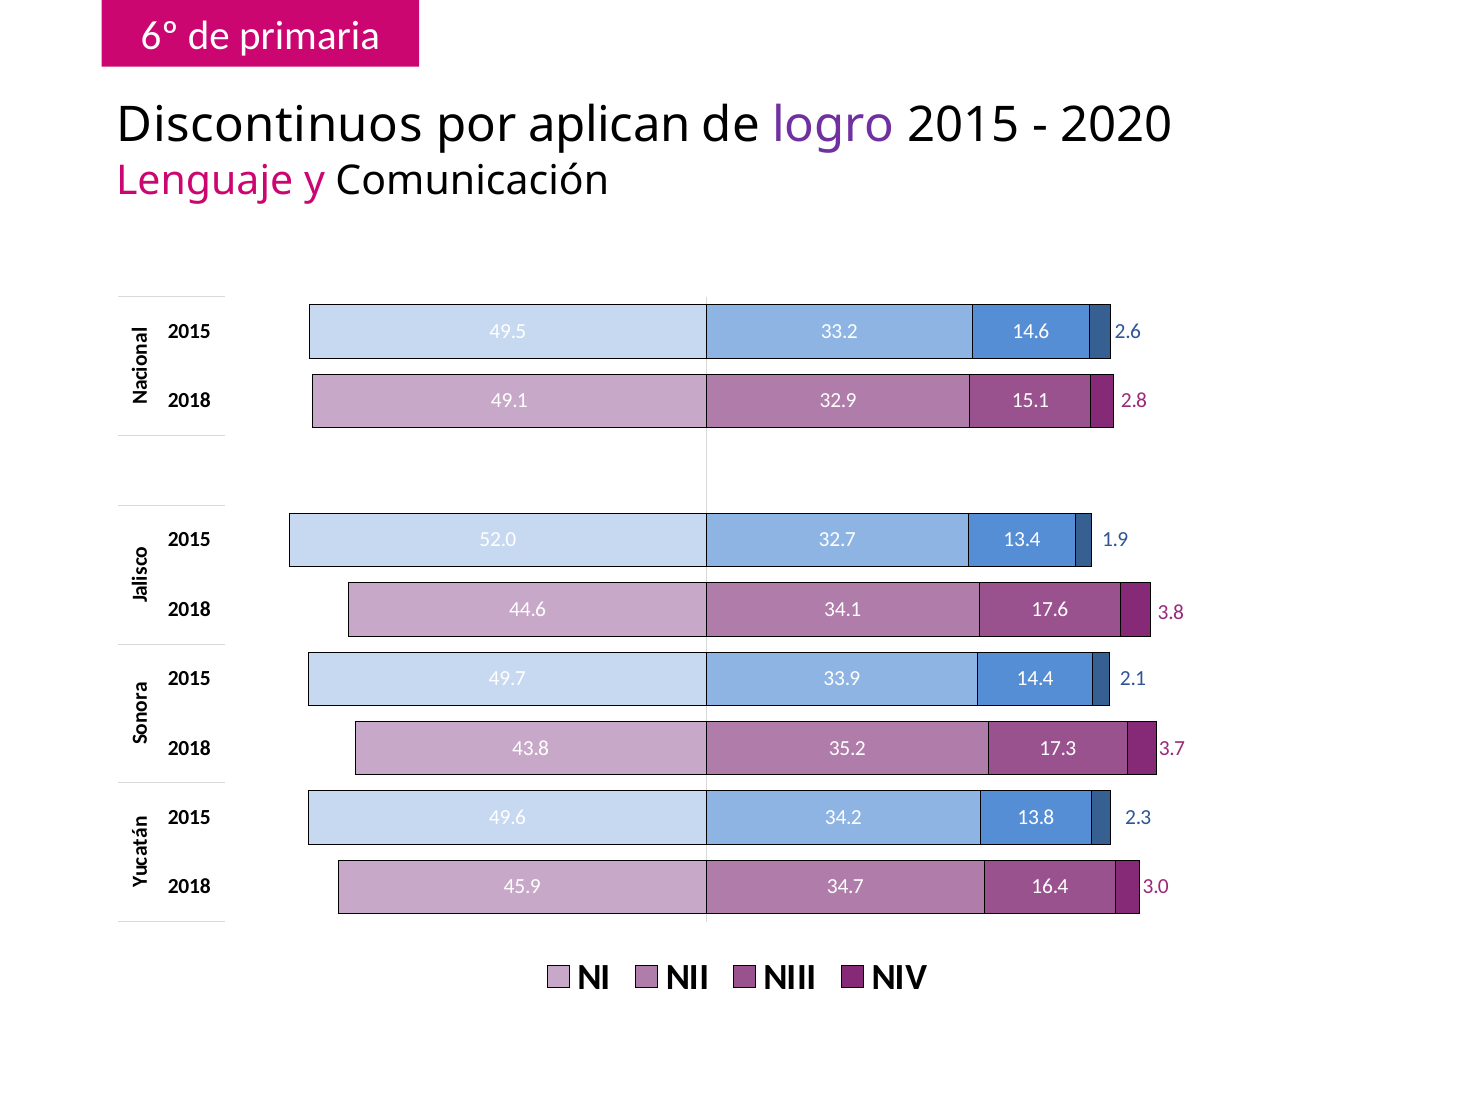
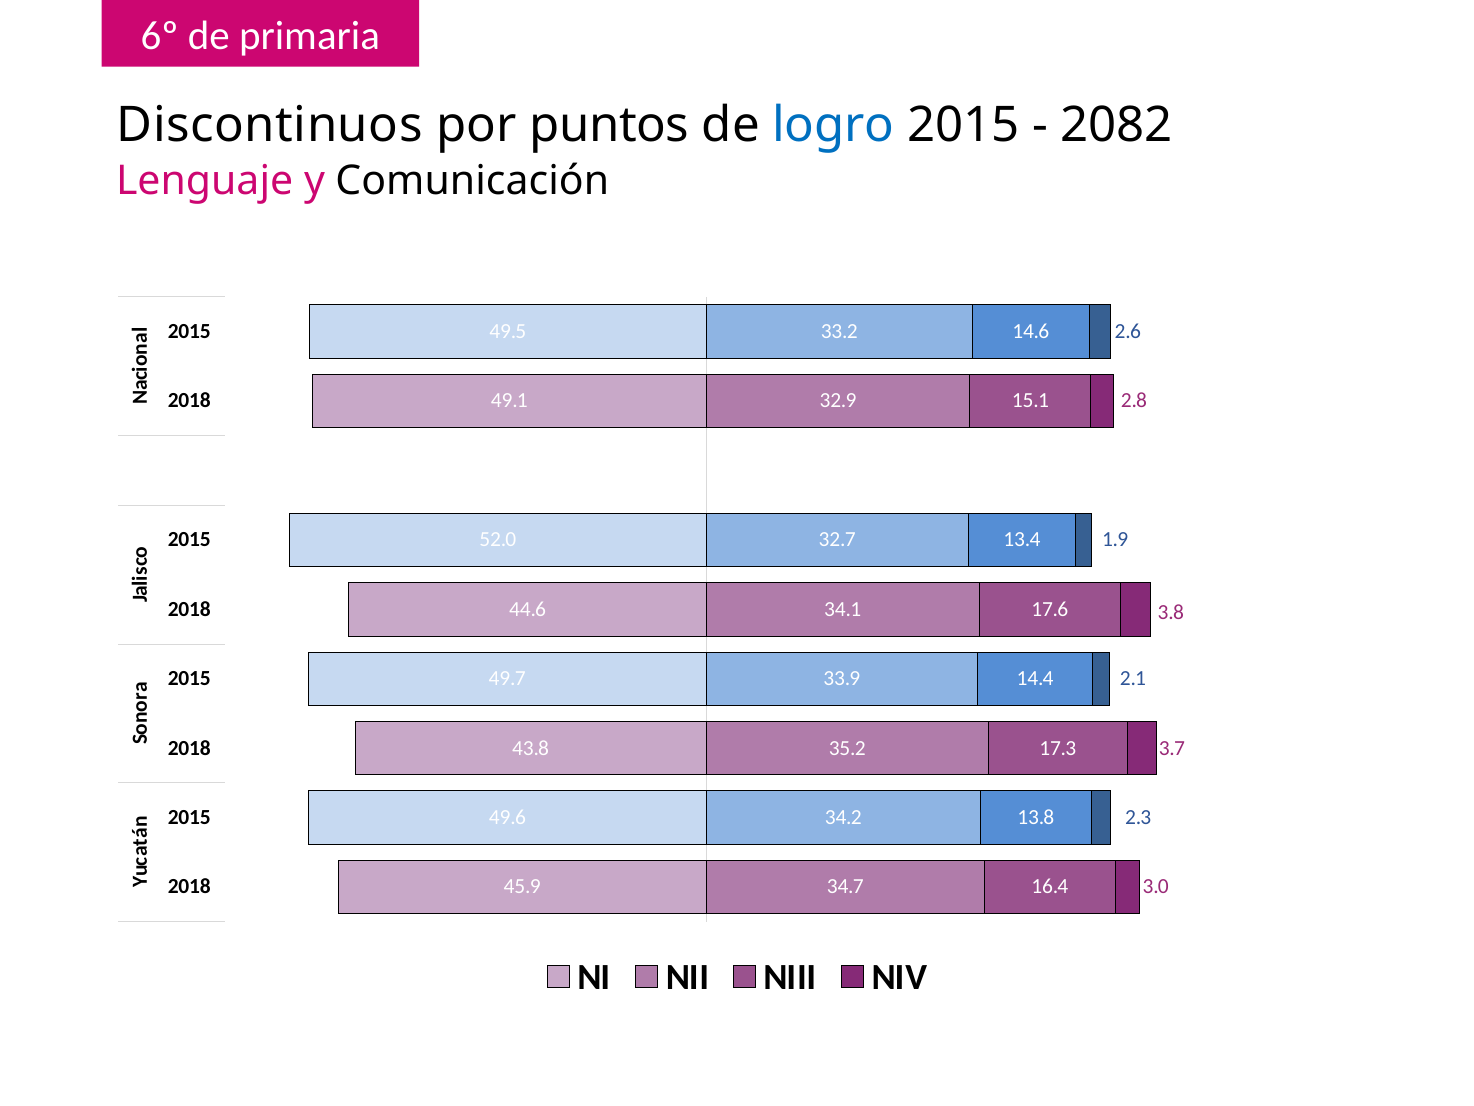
aplican: aplican -> puntos
logro colour: purple -> blue
2020: 2020 -> 2082
